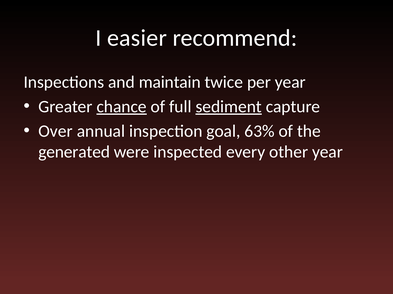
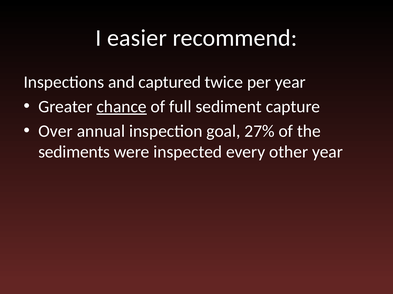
maintain: maintain -> captured
sediment underline: present -> none
63%: 63% -> 27%
generated: generated -> sediments
